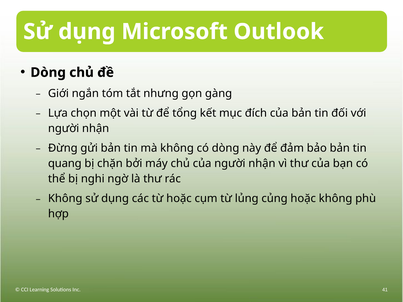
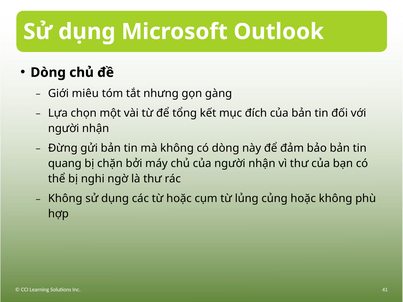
ngắn: ngắn -> miêu
